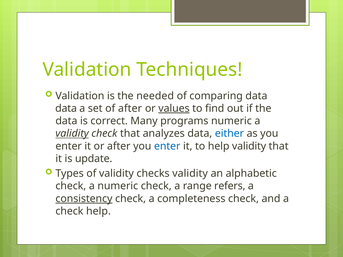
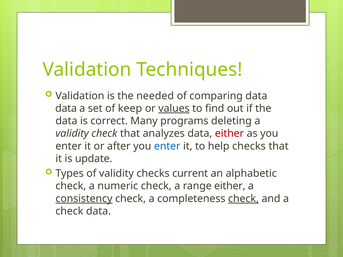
of after: after -> keep
programs numeric: numeric -> deleting
validity at (72, 134) underline: present -> none
either at (229, 134) colour: blue -> red
help validity: validity -> checks
checks validity: validity -> current
range refers: refers -> either
check at (243, 199) underline: none -> present
check help: help -> data
